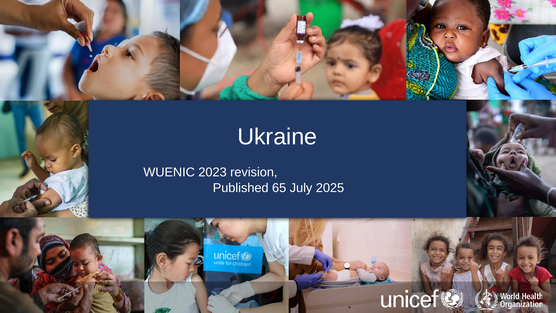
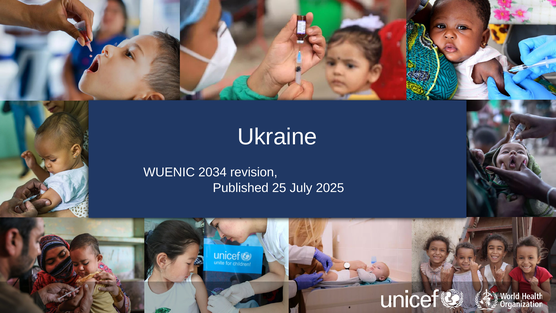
2023: 2023 -> 2034
65: 65 -> 25
